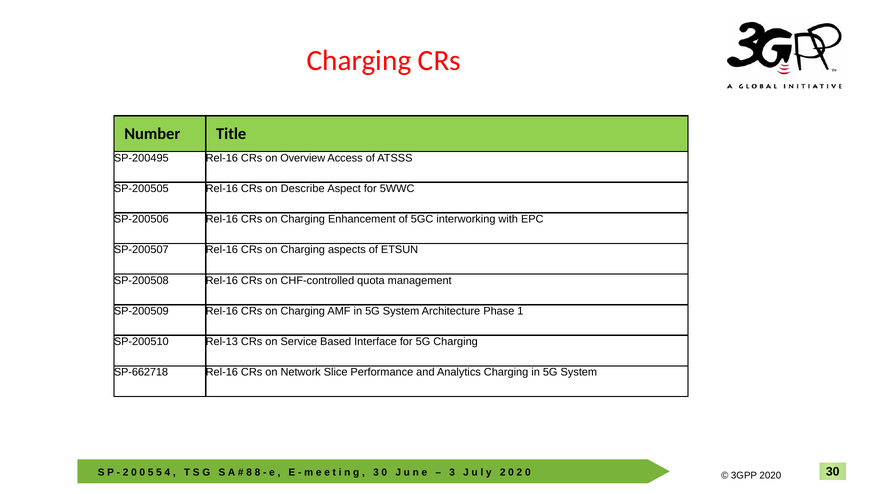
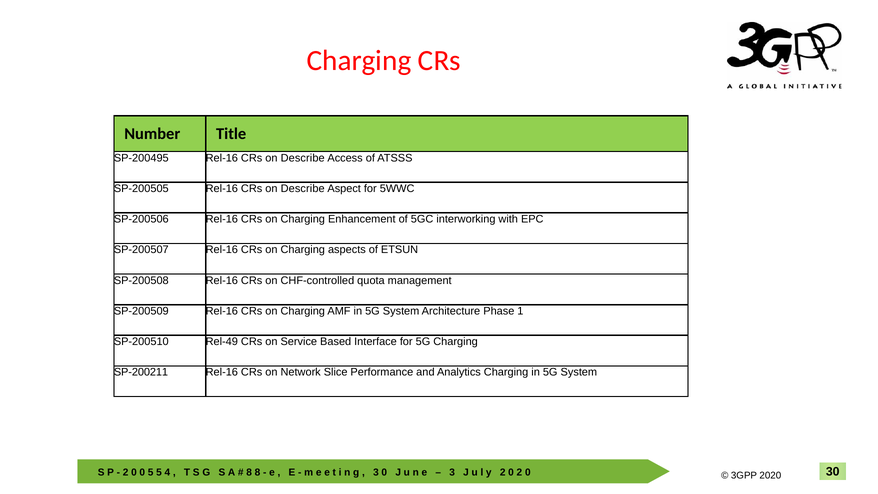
Overview at (303, 158): Overview -> Describe
Rel-13: Rel-13 -> Rel-49
SP-662718: SP-662718 -> SP-200211
